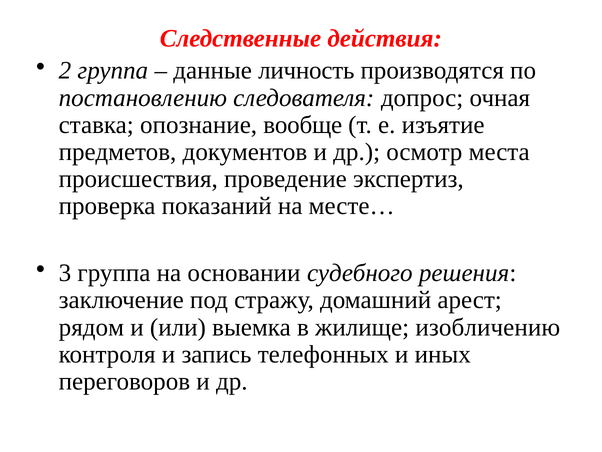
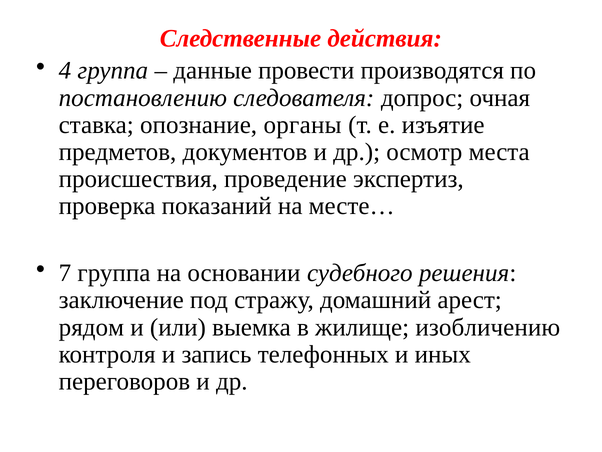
2: 2 -> 4
личность: личность -> провести
вообще: вообще -> органы
3: 3 -> 7
